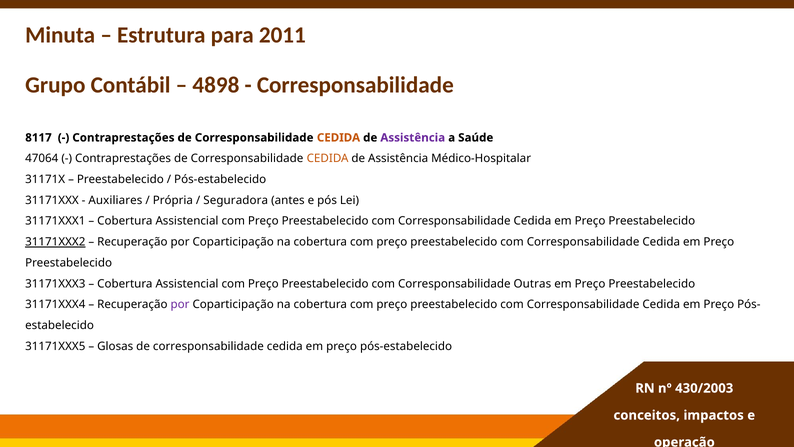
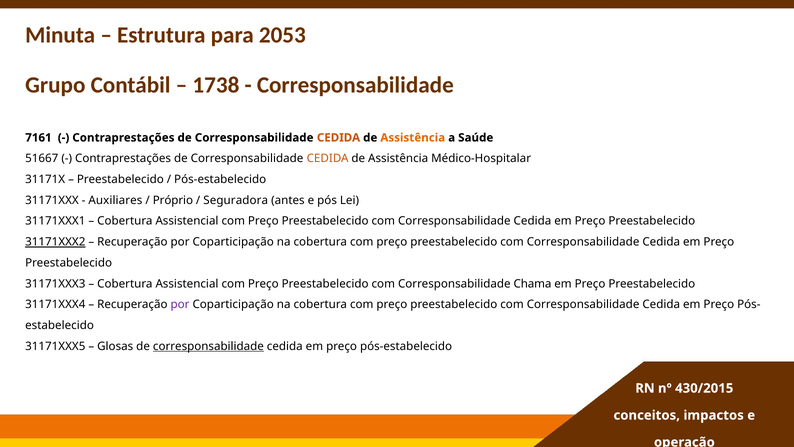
2011: 2011 -> 2053
4898: 4898 -> 1738
8117: 8117 -> 7161
Assistência at (413, 138) colour: purple -> orange
47064: 47064 -> 51667
Própria: Própria -> Próprio
Outras: Outras -> Chama
corresponsabilidade at (208, 346) underline: none -> present
430/2003: 430/2003 -> 430/2015
